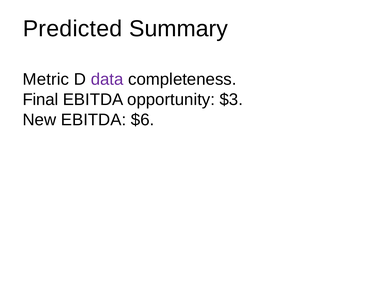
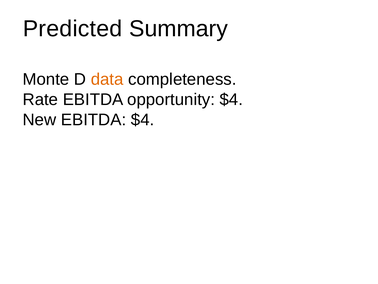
Metric: Metric -> Monte
data colour: purple -> orange
Final: Final -> Rate
opportunity $3: $3 -> $4
EBITDA $6: $6 -> $4
